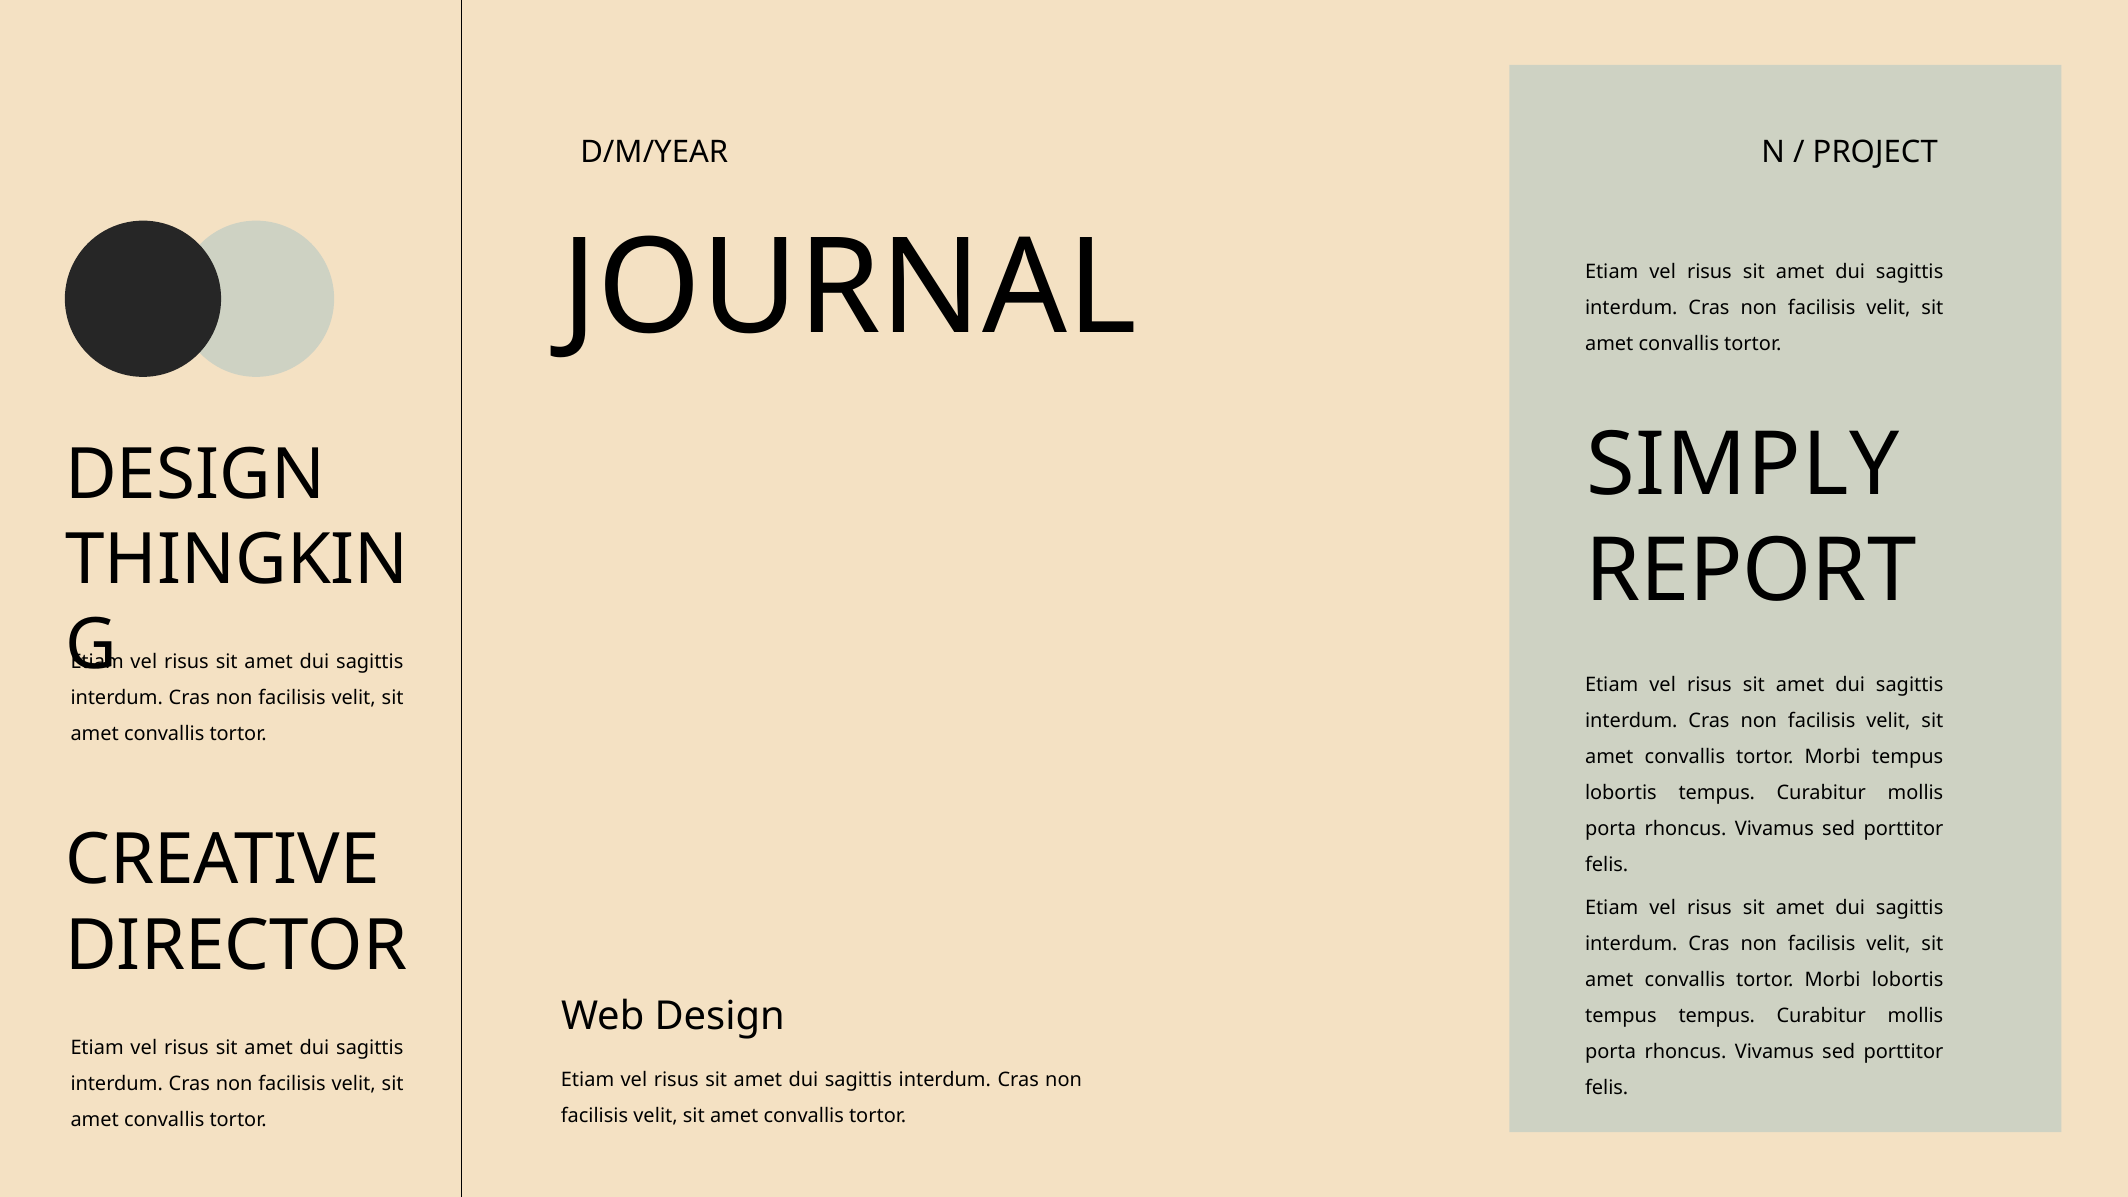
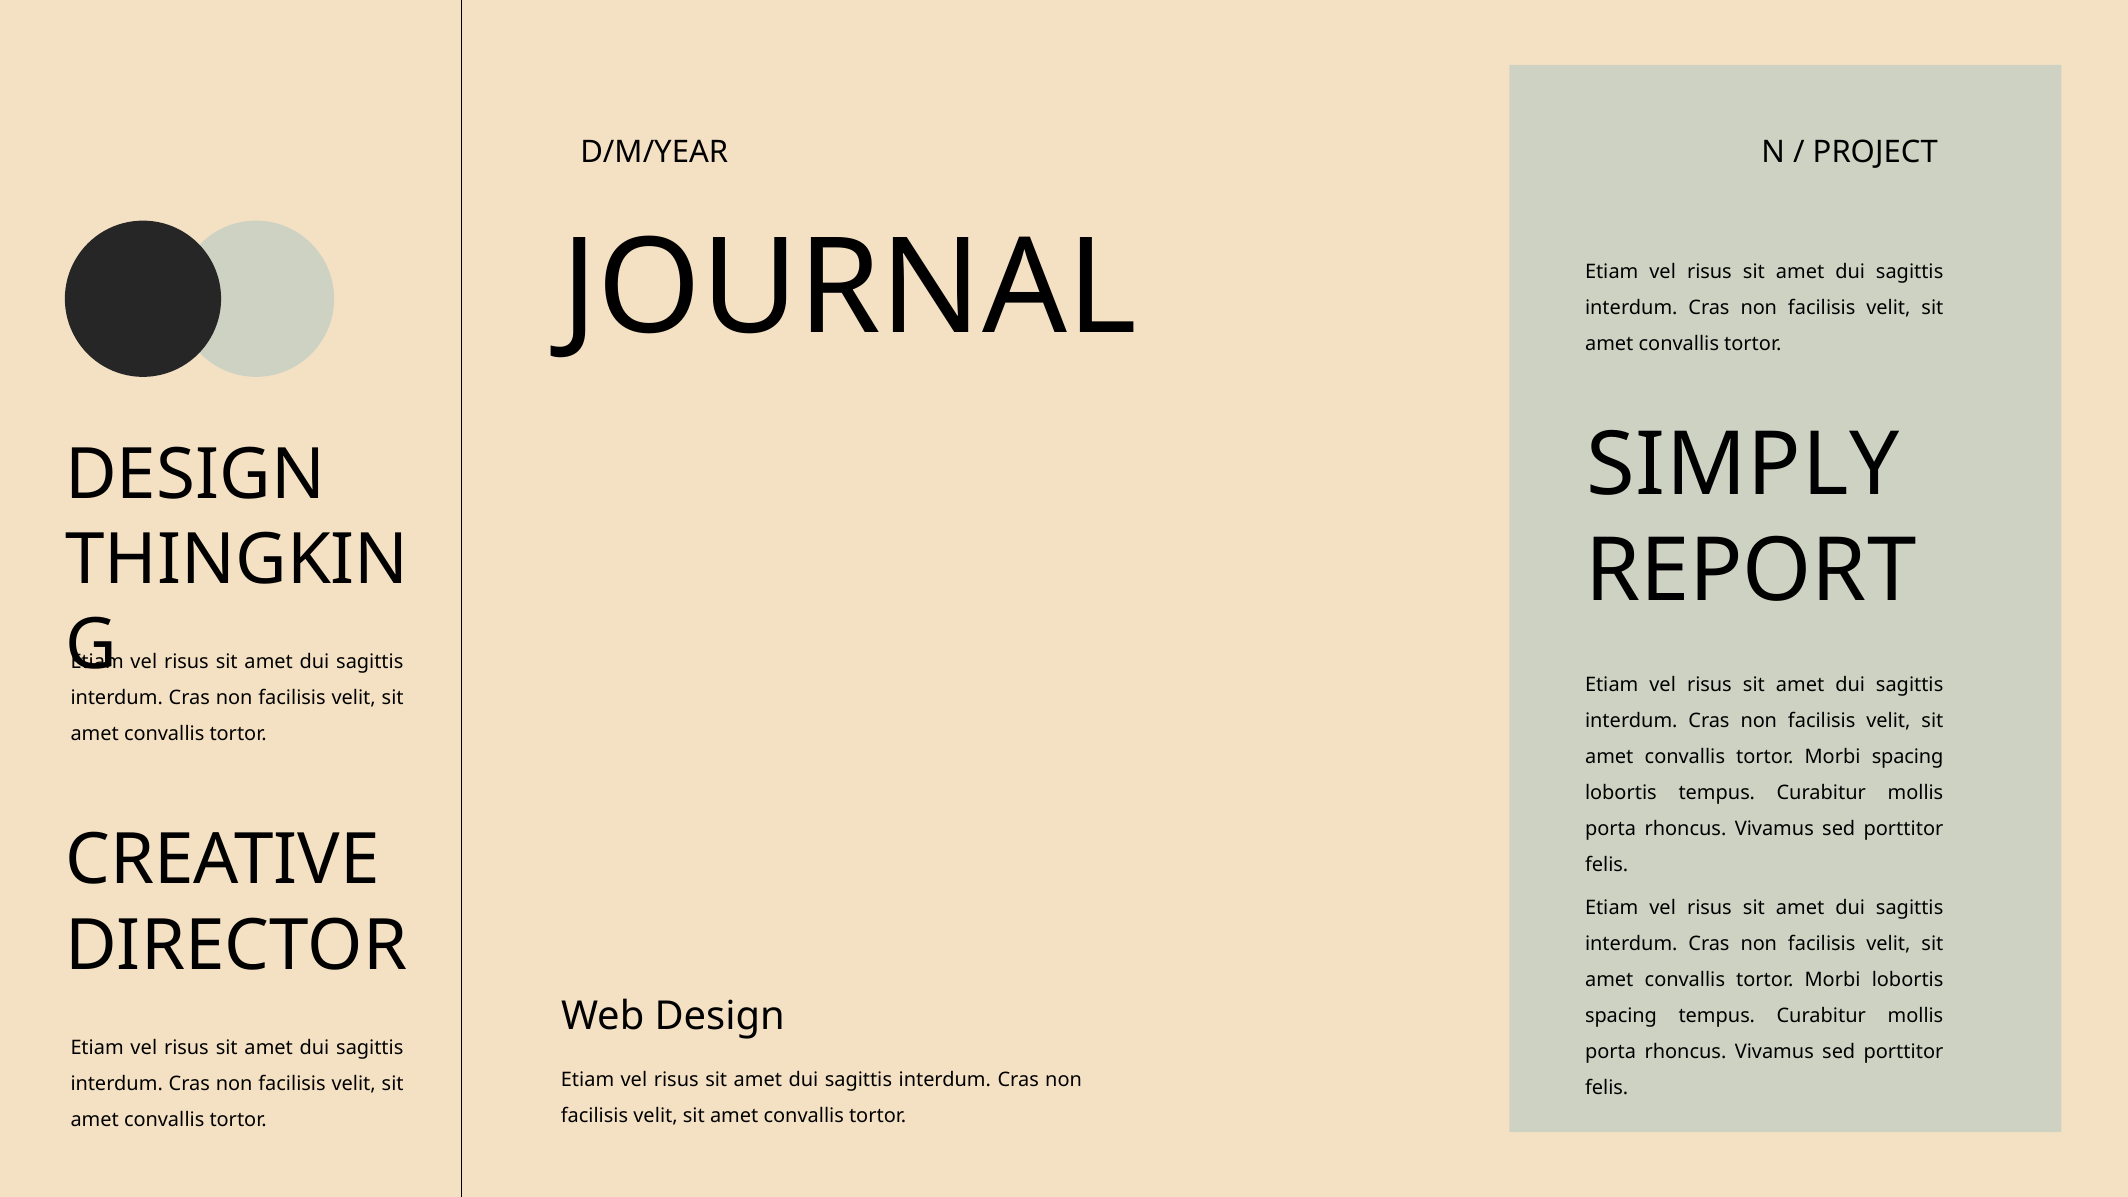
Morbi tempus: tempus -> spacing
tempus at (1621, 1016): tempus -> spacing
